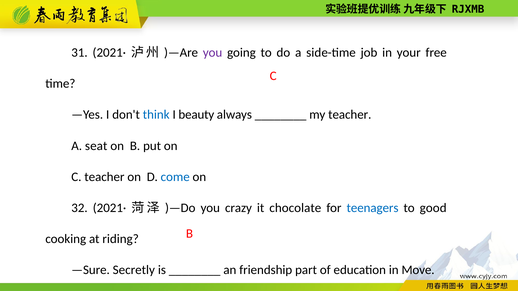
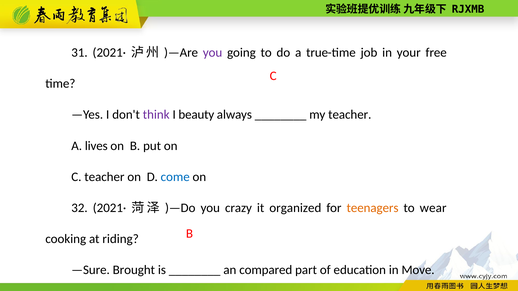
side: side -> true
think colour: blue -> purple
seat: seat -> lives
chocolate: chocolate -> organized
teenagers colour: blue -> orange
good: good -> wear
Secretly: Secretly -> Brought
an friendship: friendship -> compared
